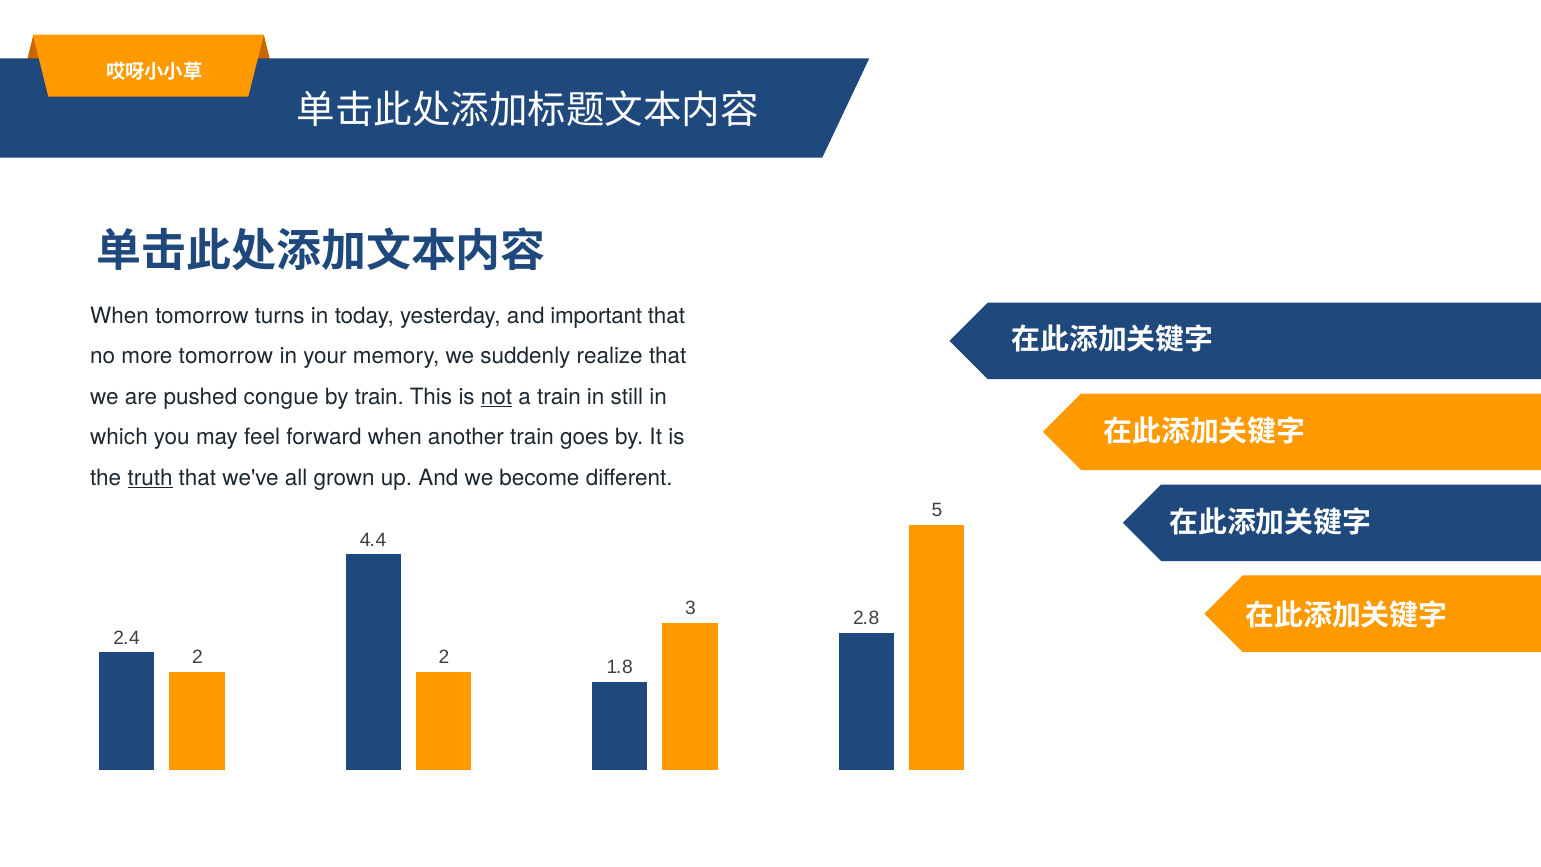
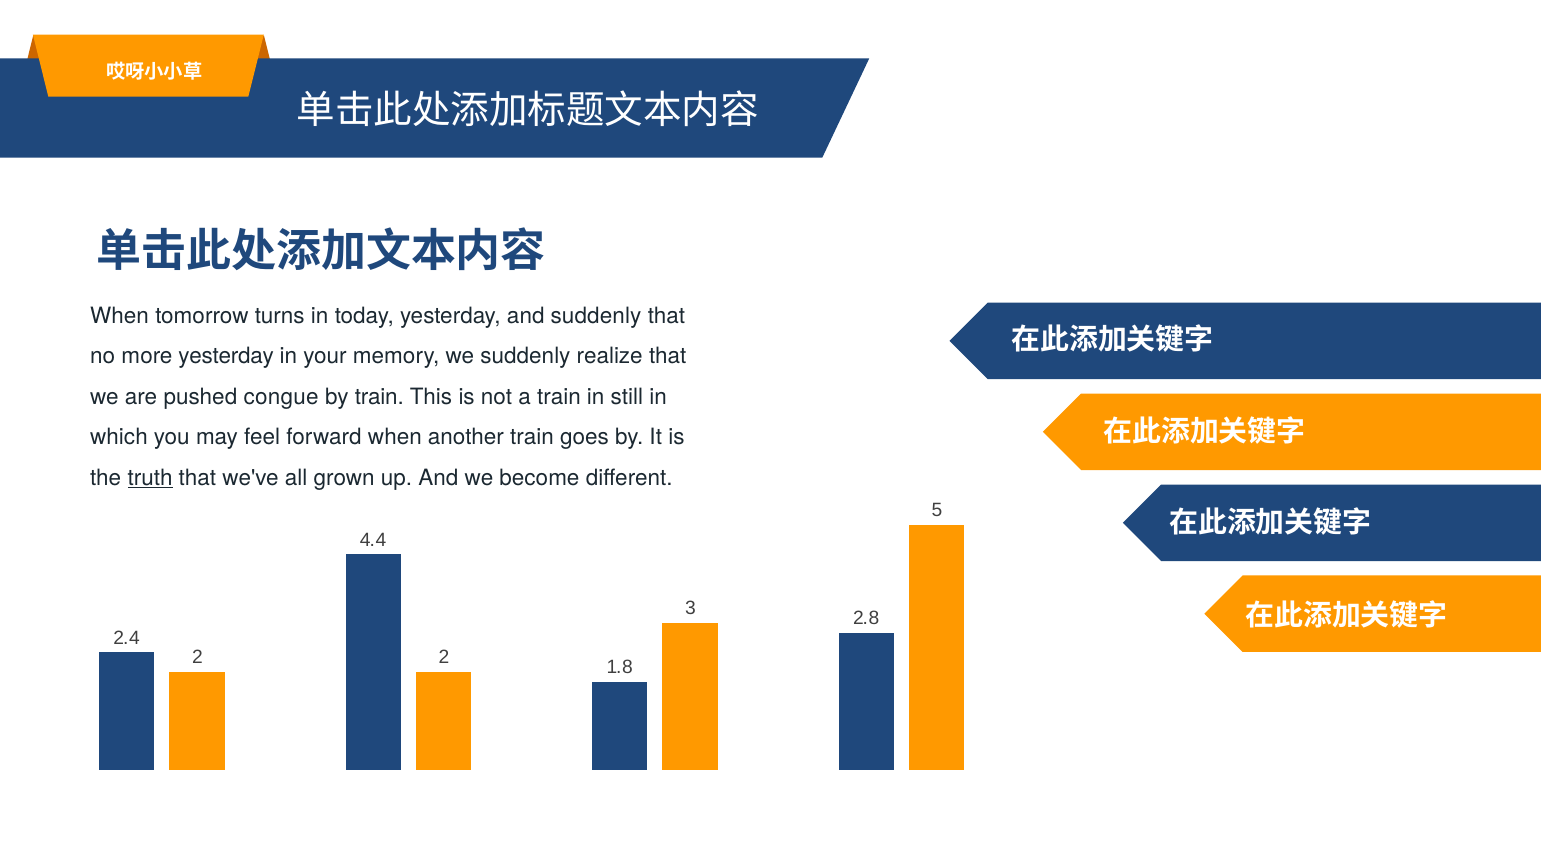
and important: important -> suddenly
more tomorrow: tomorrow -> yesterday
not underline: present -> none
